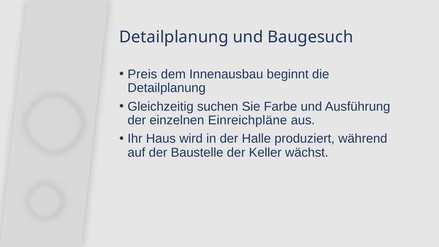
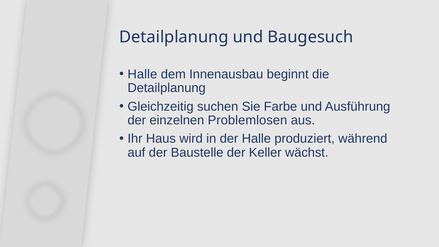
Preis at (142, 74): Preis -> Halle
Einreichpläne: Einreichpläne -> Problemlosen
